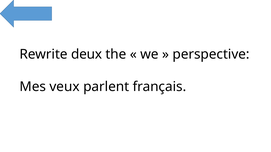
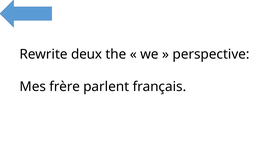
veux: veux -> frère
